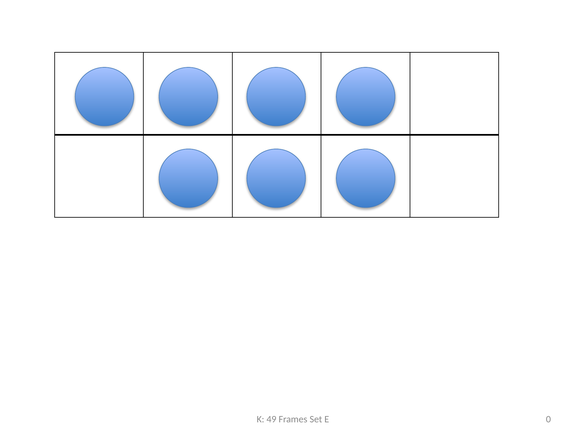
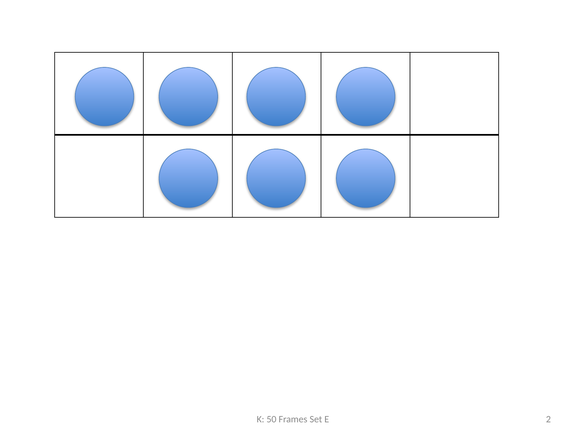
49: 49 -> 50
0: 0 -> 2
